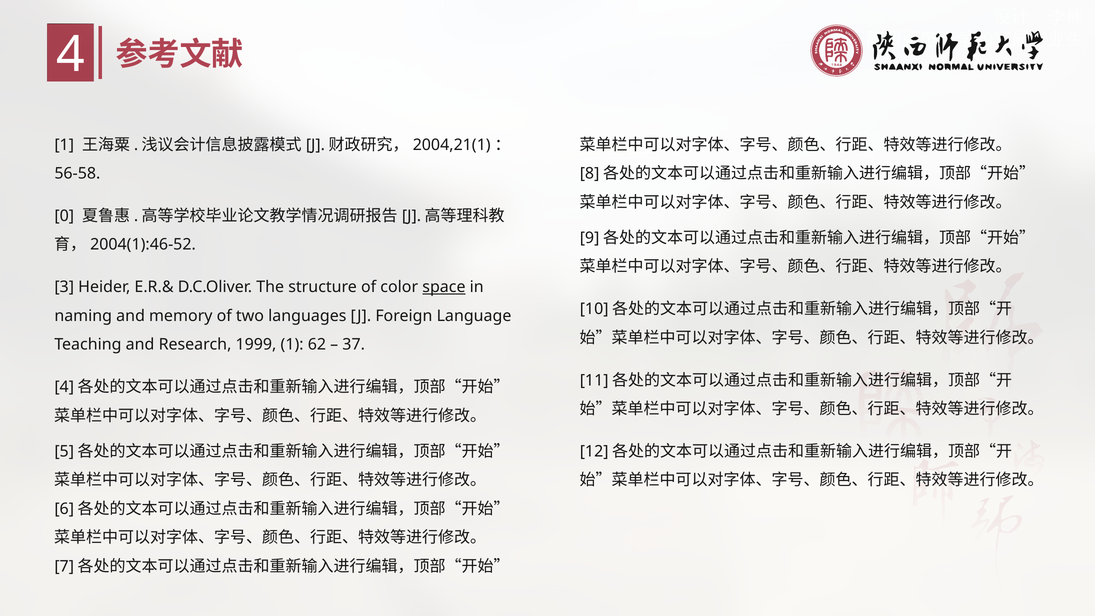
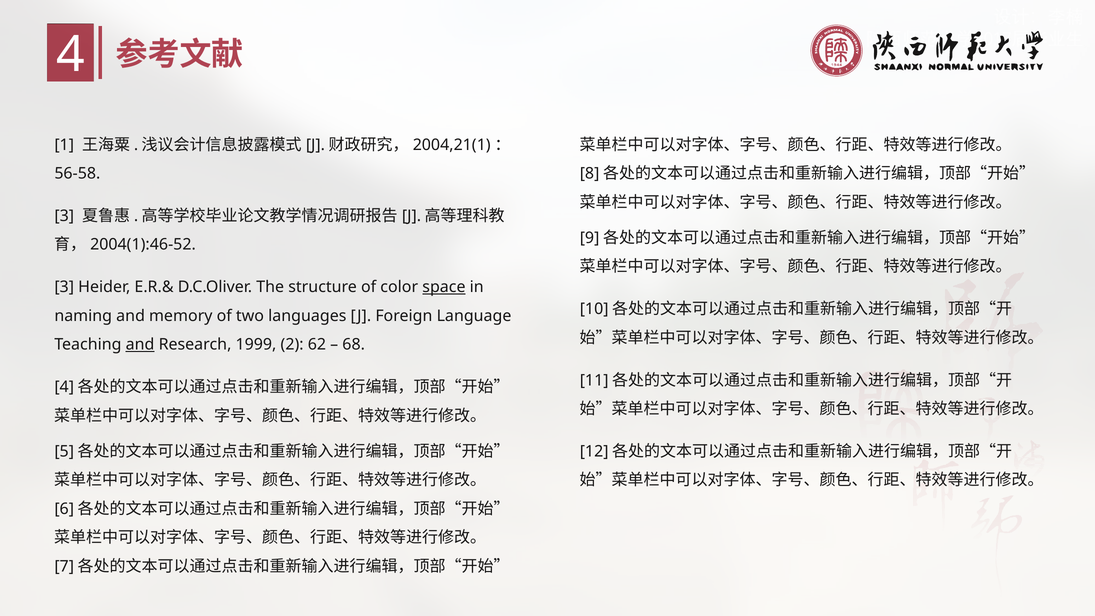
0 at (64, 216): 0 -> 3
and at (140, 345) underline: none -> present
1999 1: 1 -> 2
37: 37 -> 68
